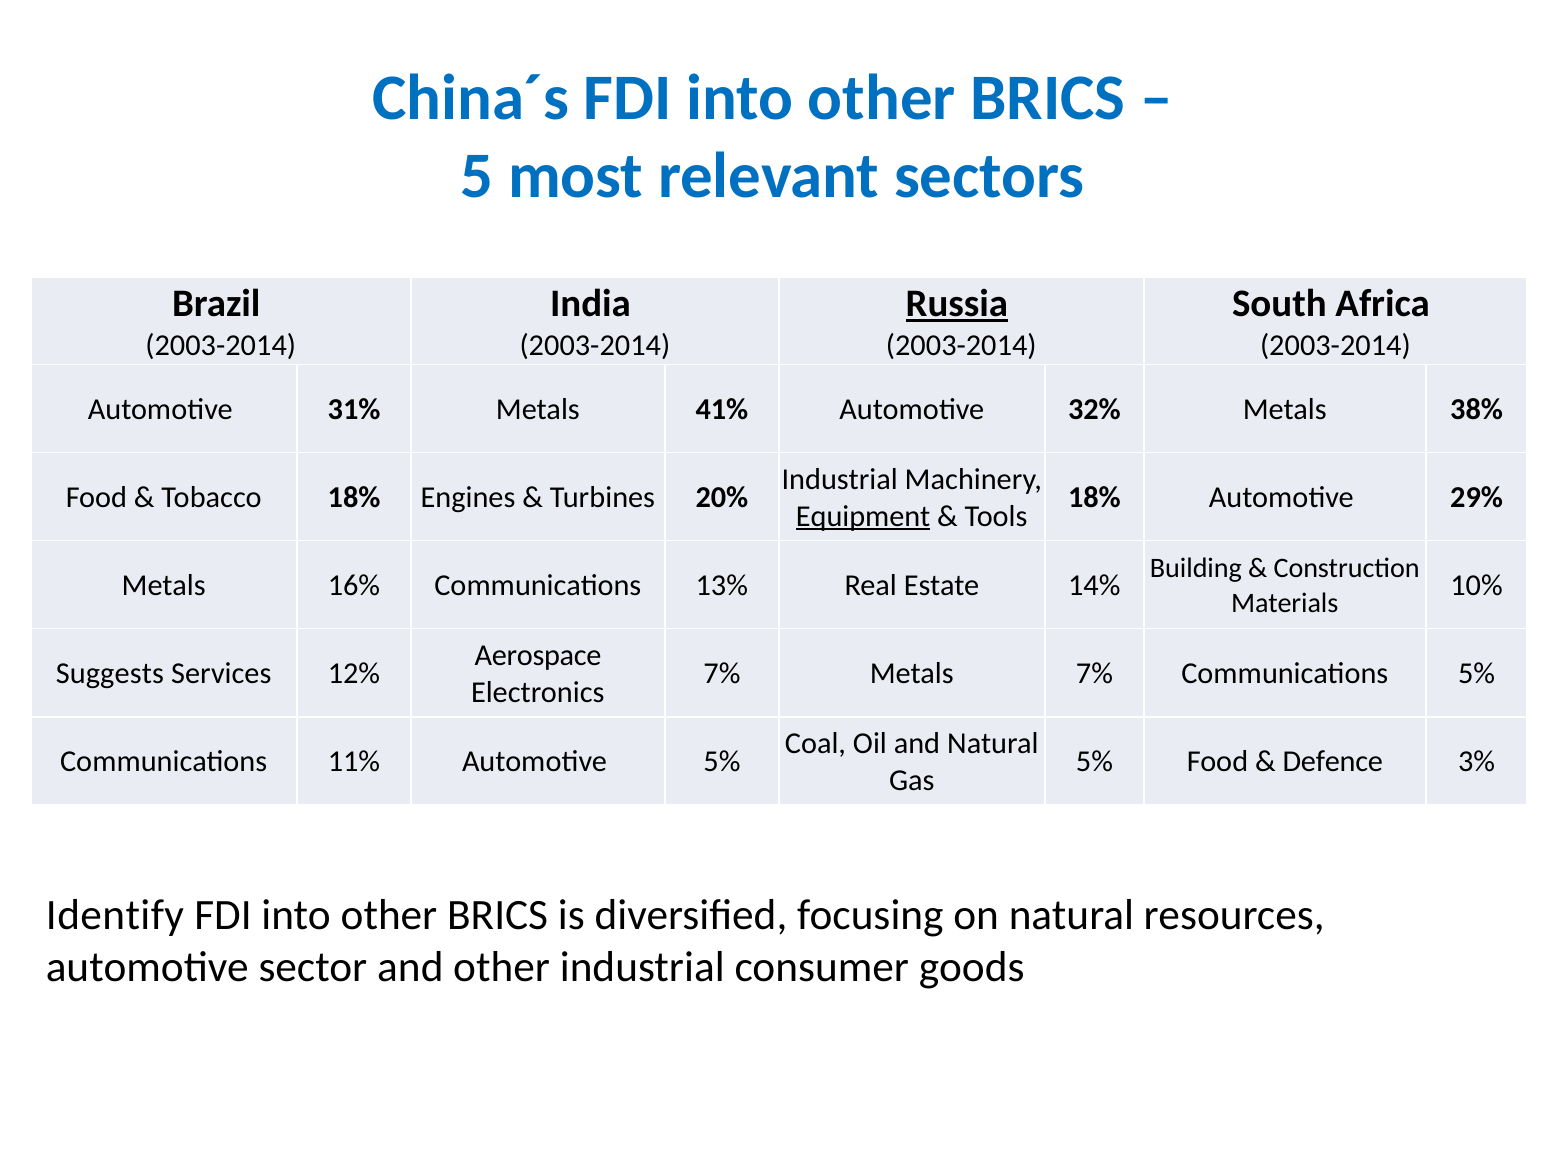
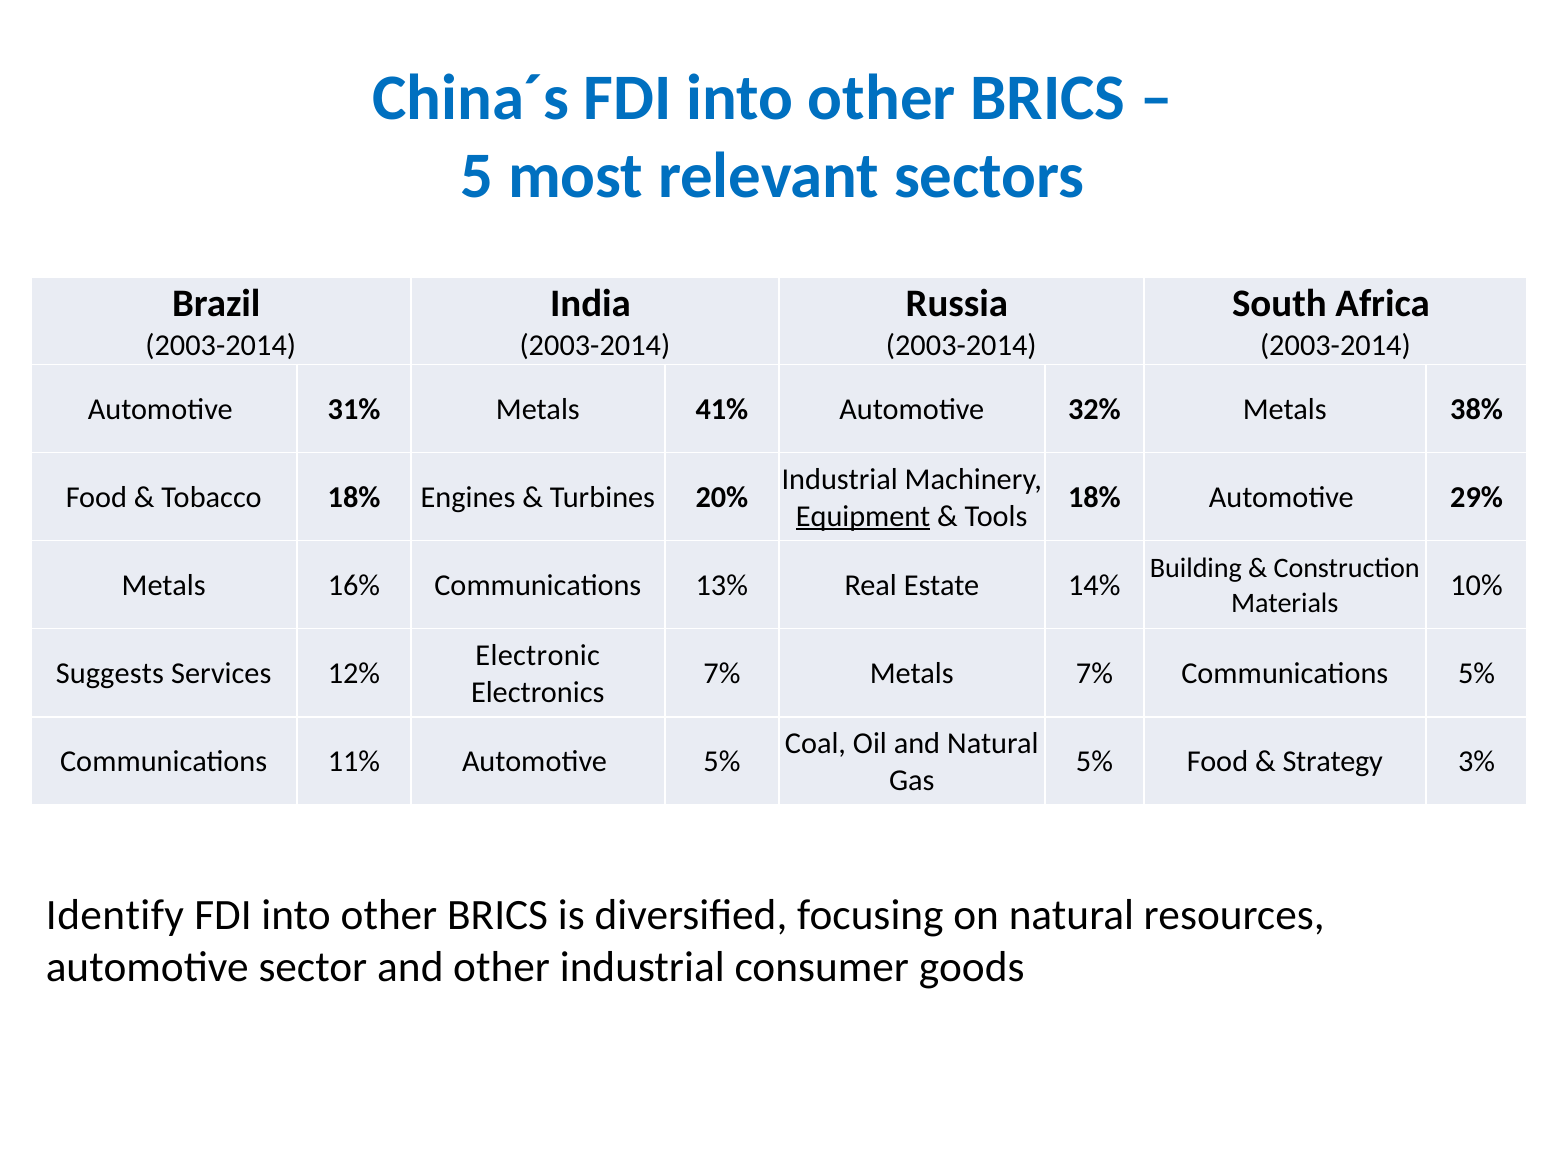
Russia underline: present -> none
Aerospace: Aerospace -> Electronic
Defence: Defence -> Strategy
